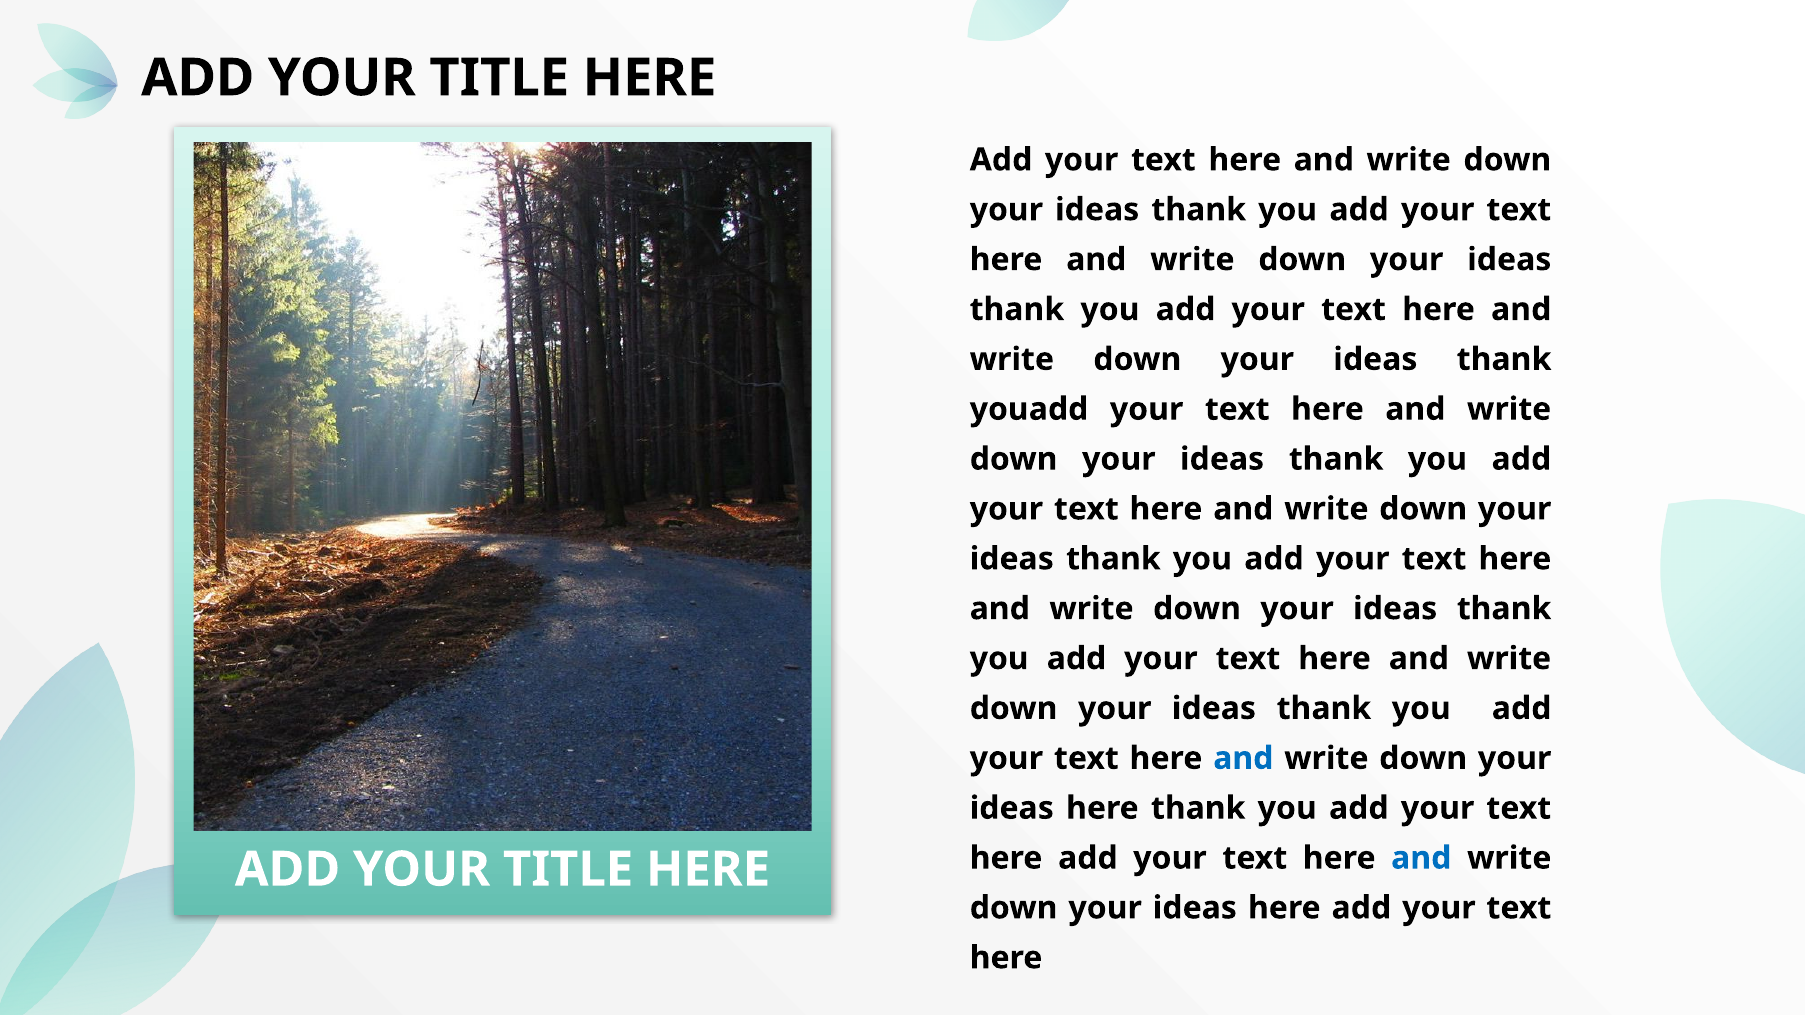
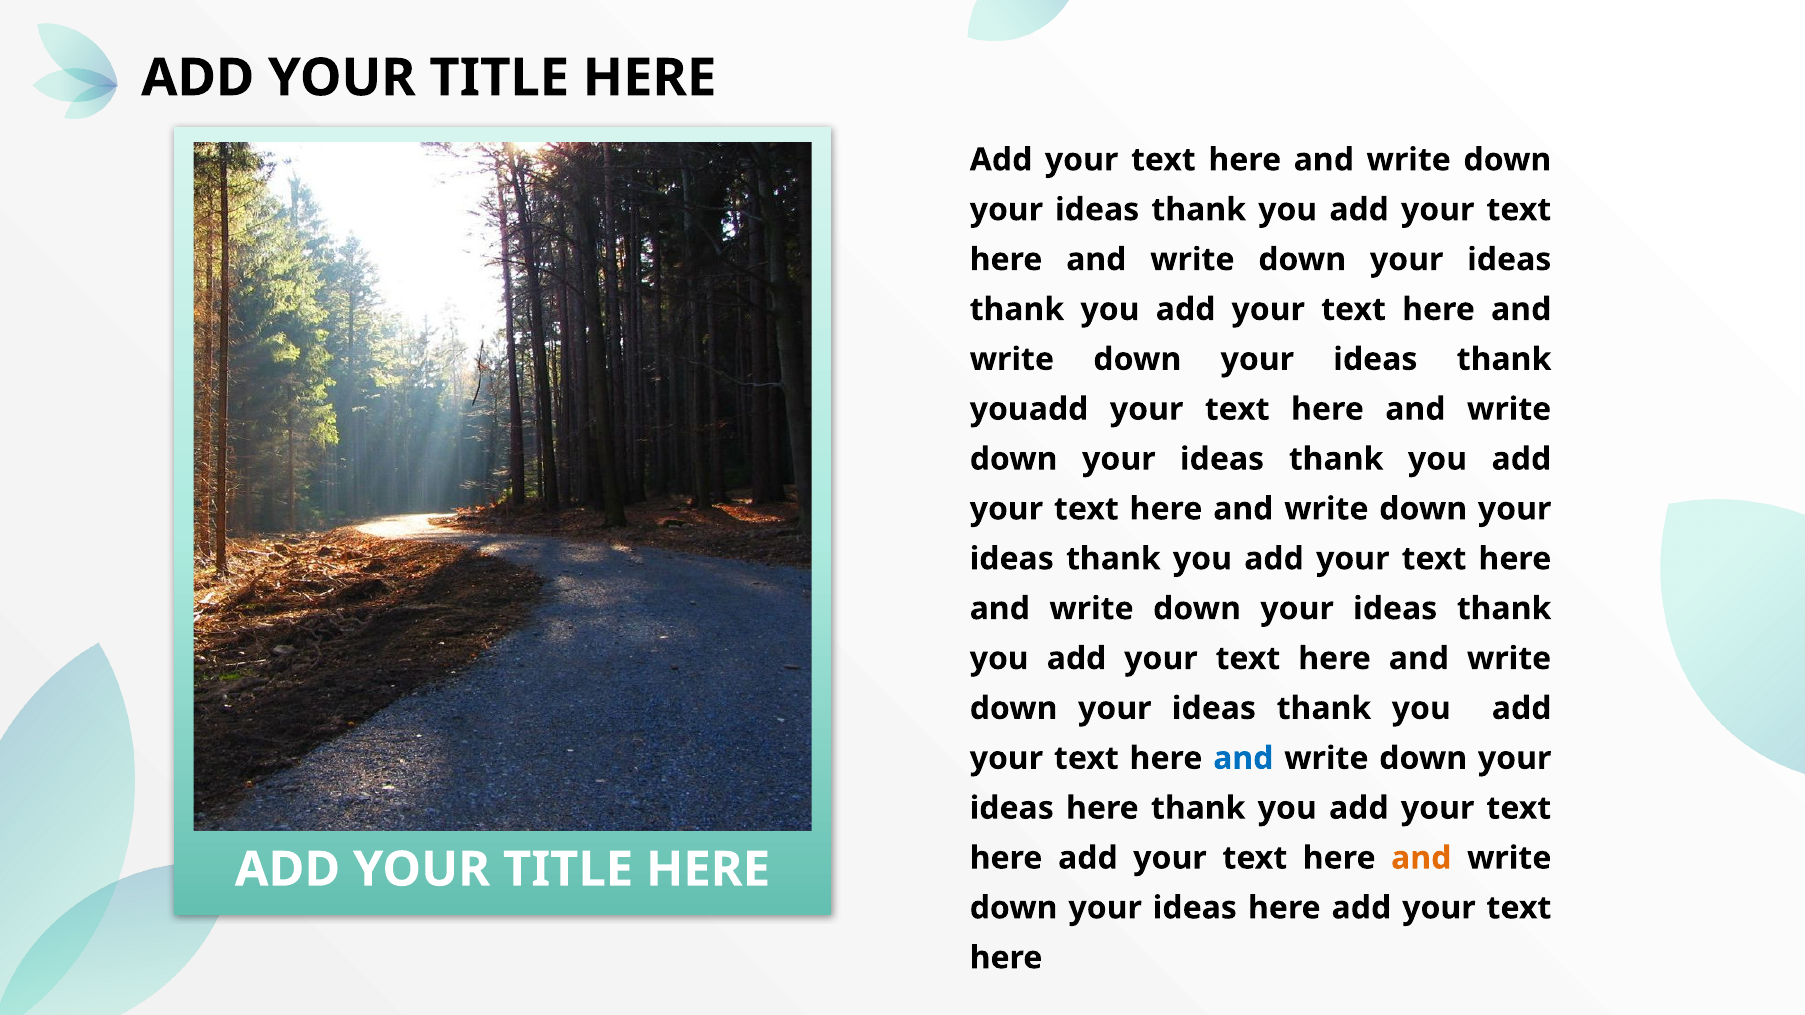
and at (1421, 858) colour: blue -> orange
